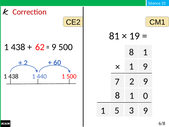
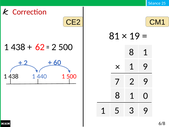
9 at (54, 47): 9 -> 2
